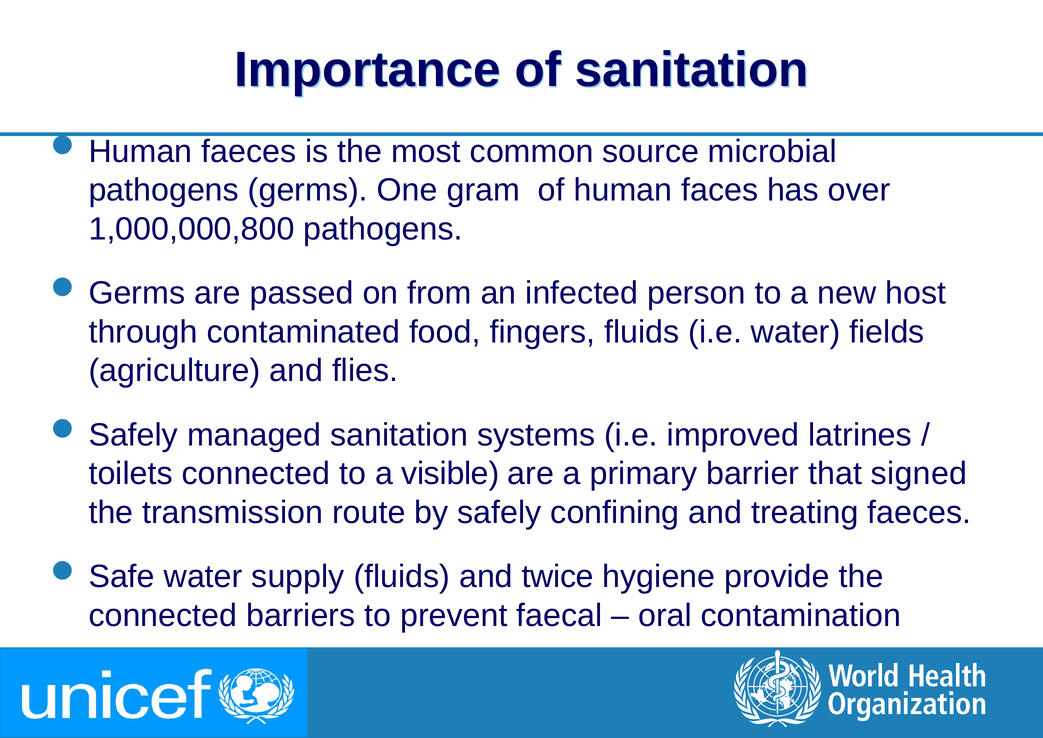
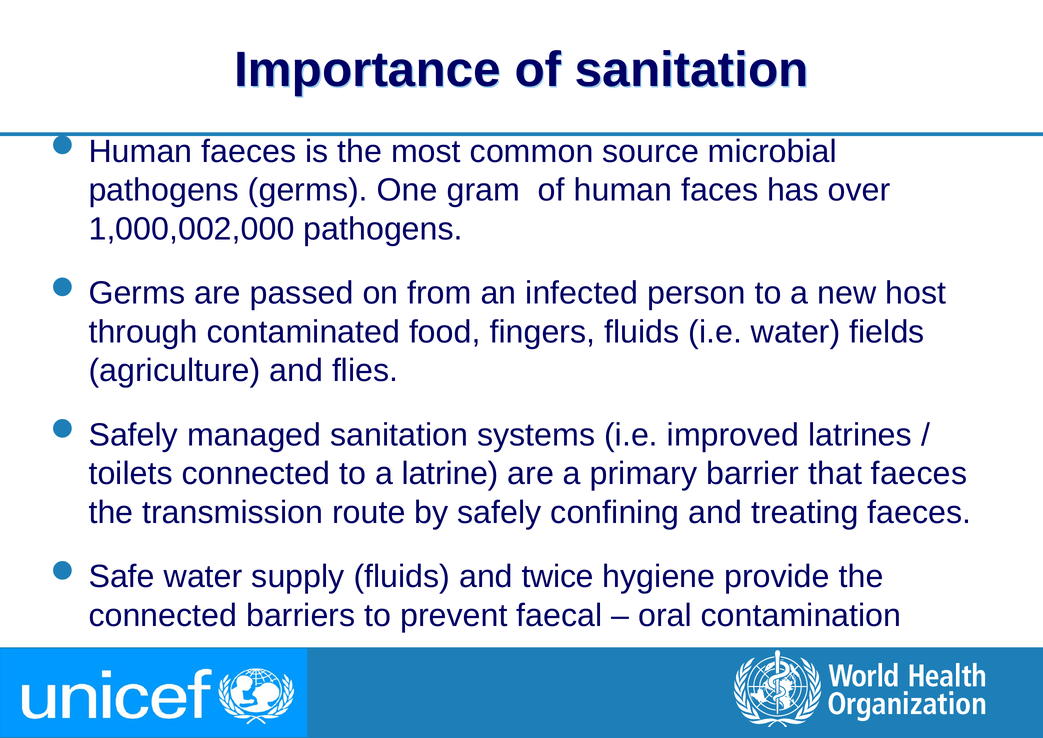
1,000,000,800: 1,000,000,800 -> 1,000,002,000
visible: visible -> latrine
that signed: signed -> faeces
